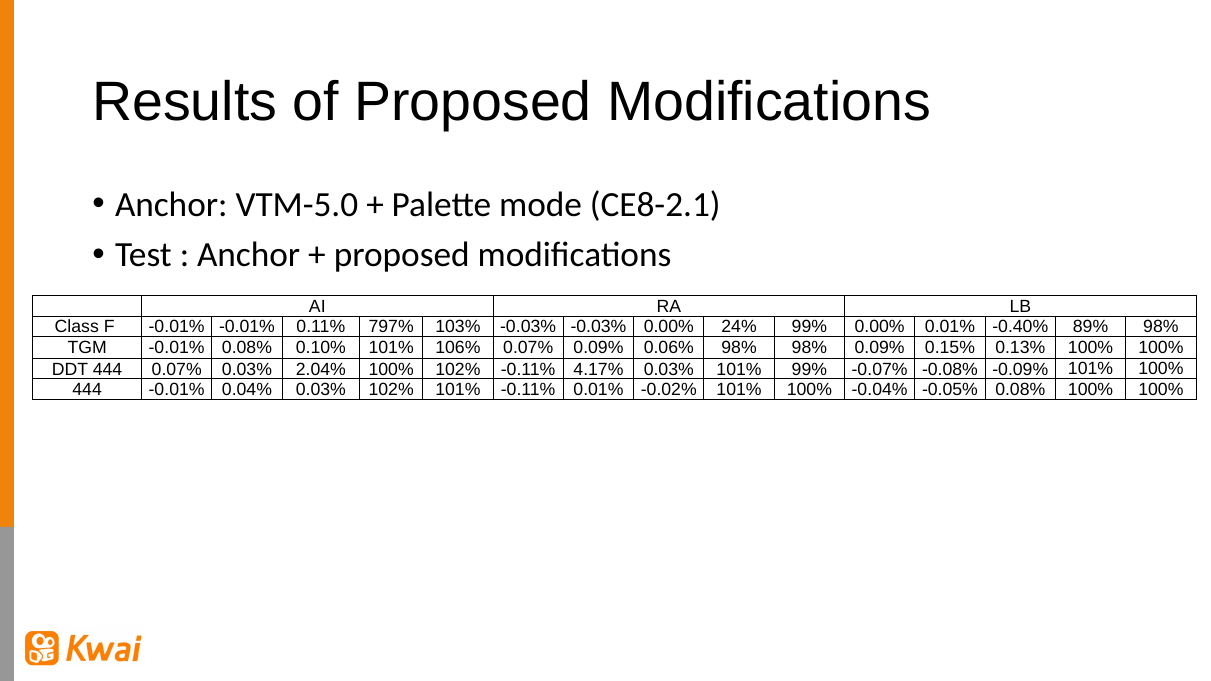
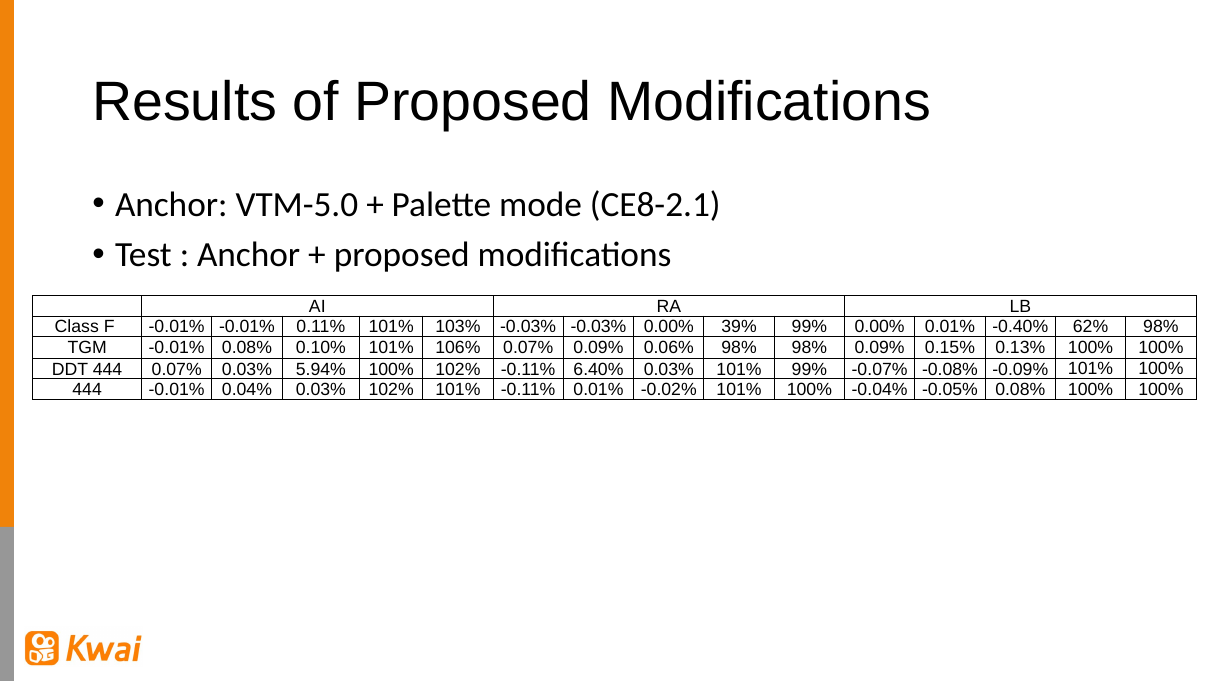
0.11% 797%: 797% -> 101%
24%: 24% -> 39%
89%: 89% -> 62%
2.04%: 2.04% -> 5.94%
4.17%: 4.17% -> 6.40%
